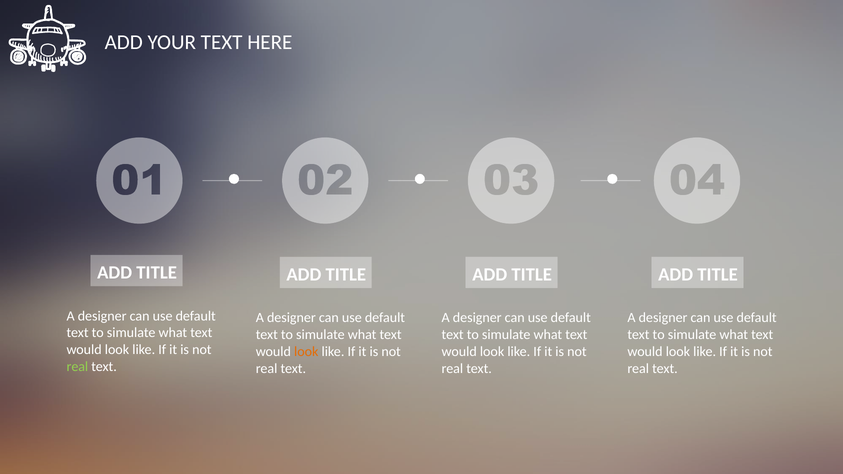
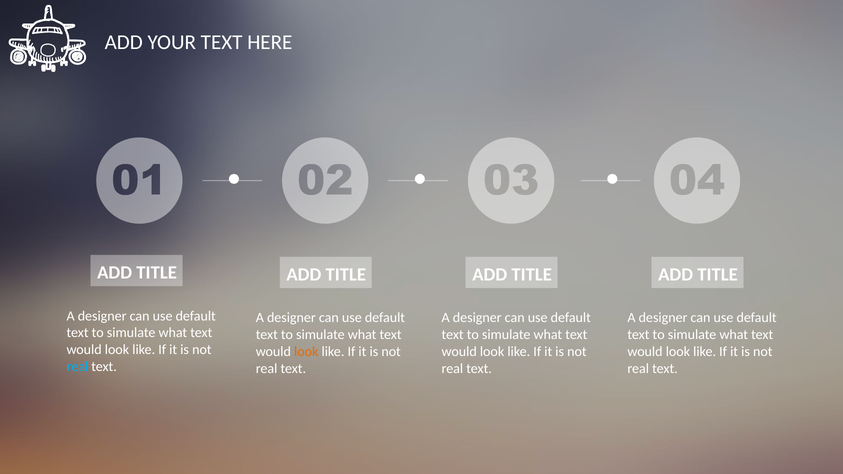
real at (77, 367) colour: light green -> light blue
